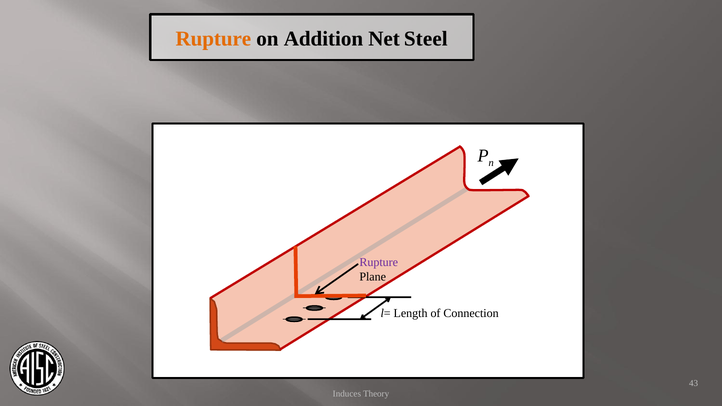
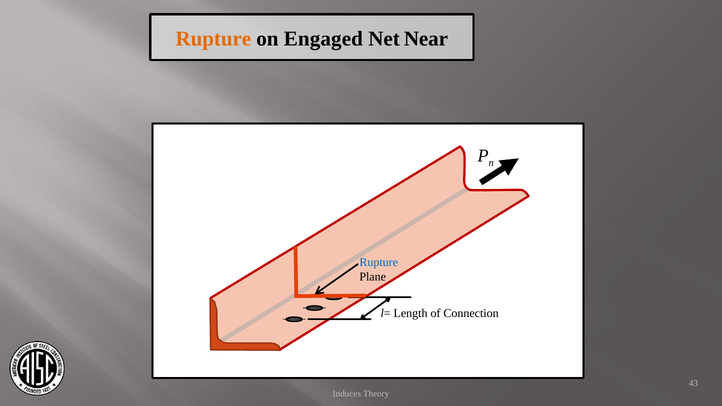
Addition: Addition -> Engaged
Steel: Steel -> Near
Rupture at (379, 262) colour: purple -> blue
